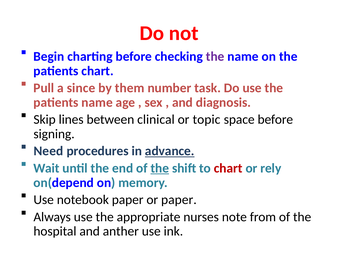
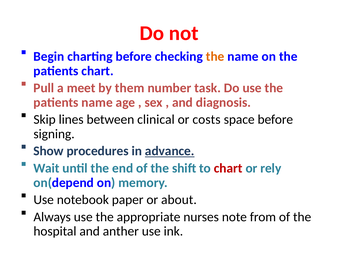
the at (215, 57) colour: purple -> orange
since: since -> meet
topic: topic -> costs
Need: Need -> Show
the at (160, 168) underline: present -> none
or paper: paper -> about
